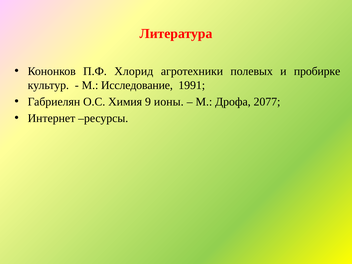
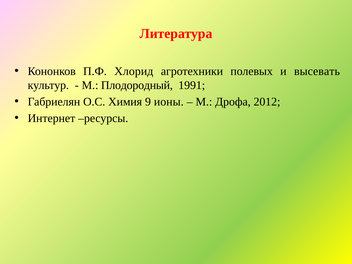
пробирке: пробирке -> высевать
Исследование: Исследование -> Плодородный
2077: 2077 -> 2012
